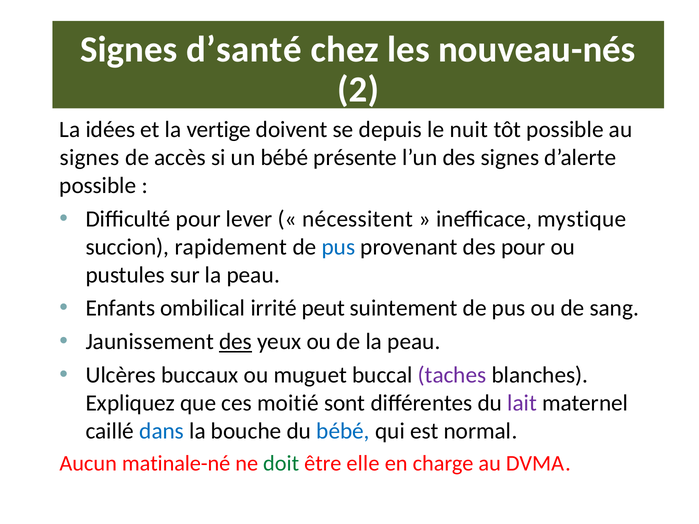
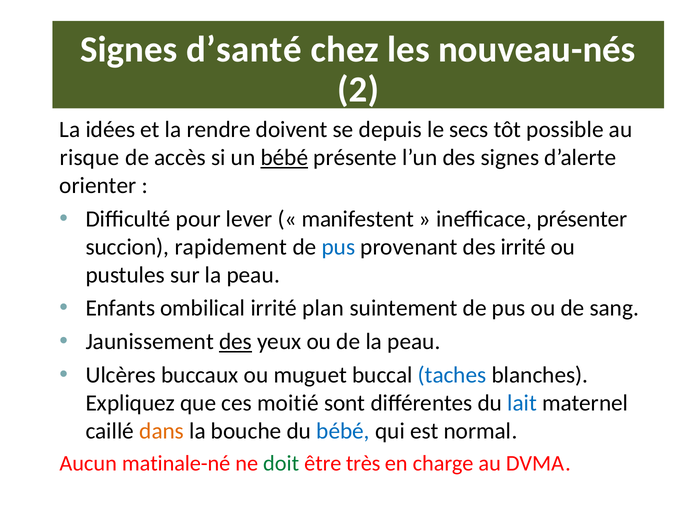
vertige: vertige -> rendre
nuit: nuit -> secs
signes at (90, 158): signes -> risque
bébé at (284, 158) underline: none -> present
possible at (98, 186): possible -> orienter
nécessitent: nécessitent -> manifestent
mystique: mystique -> présenter
des pour: pour -> irrité
peut: peut -> plan
taches colour: purple -> blue
lait colour: purple -> blue
dans colour: blue -> orange
elle: elle -> très
